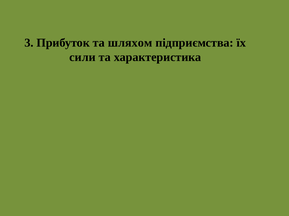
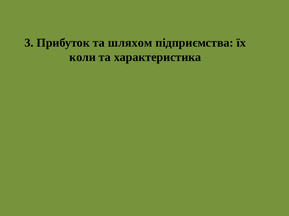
сили: сили -> коли
